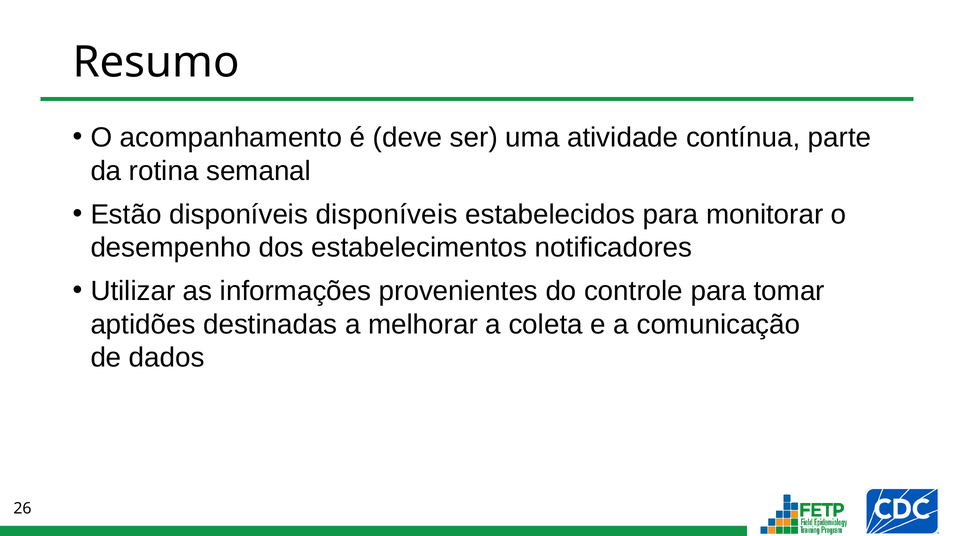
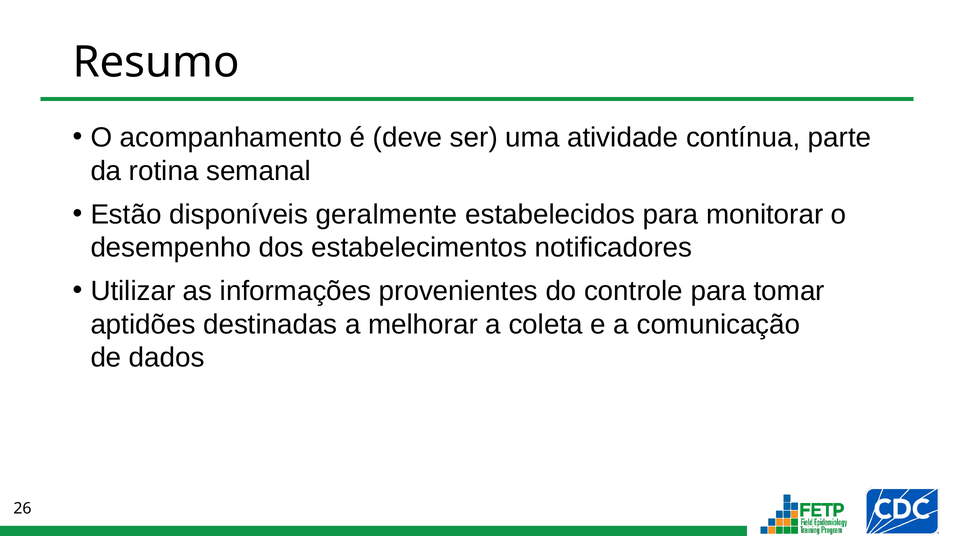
disponíveis disponíveis: disponíveis -> geralmente
